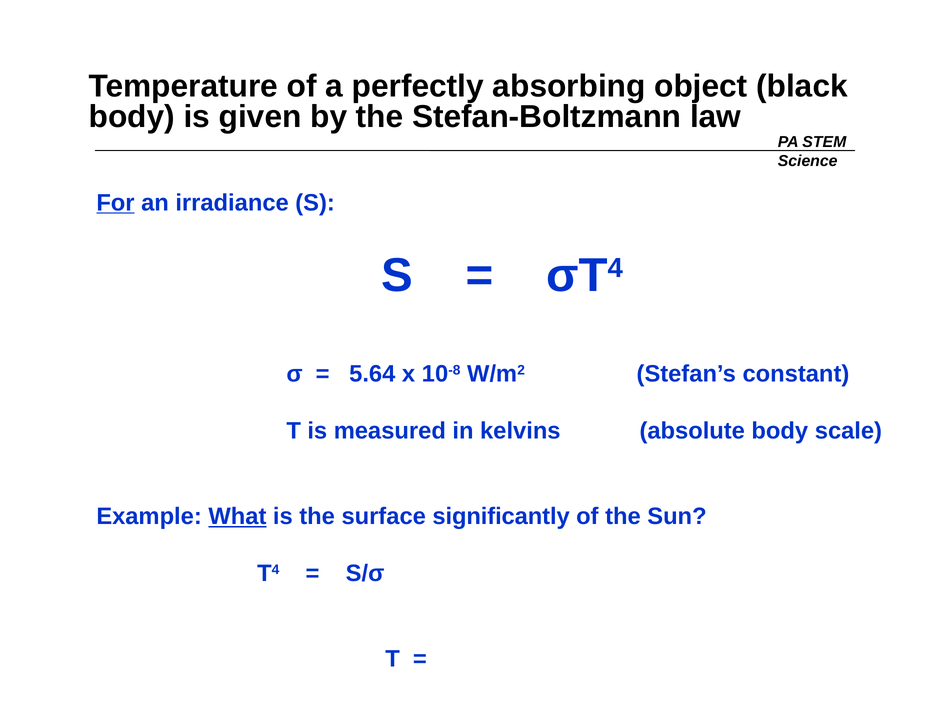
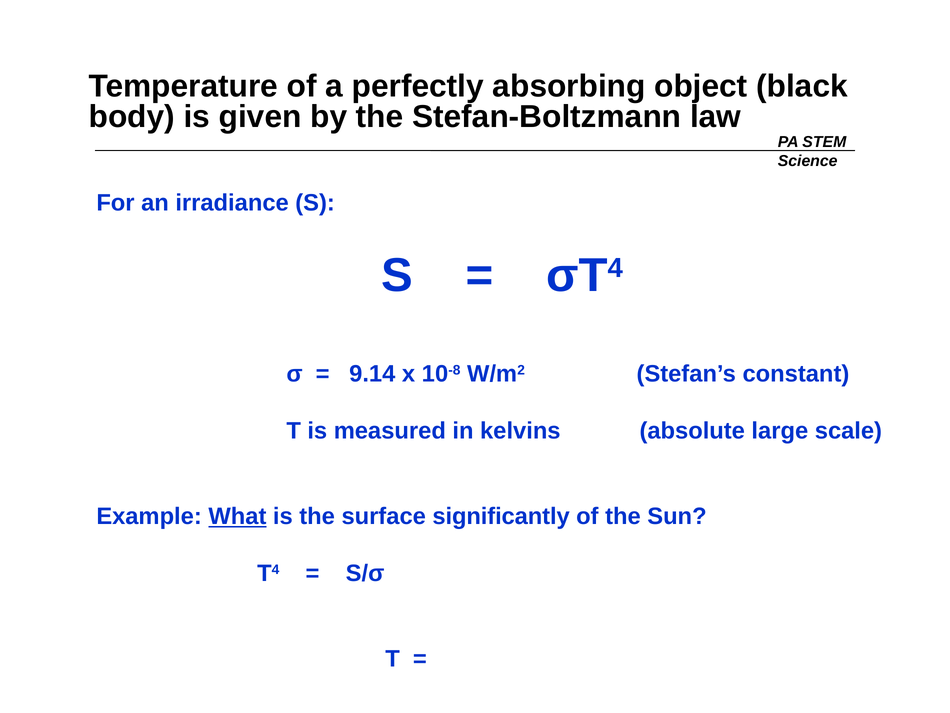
For underline: present -> none
5.64: 5.64 -> 9.14
absolute body: body -> large
